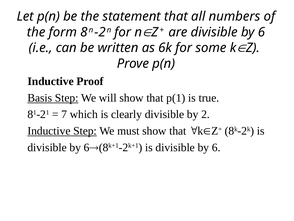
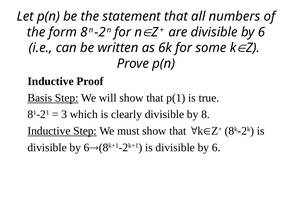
7: 7 -> 3
2: 2 -> 8
